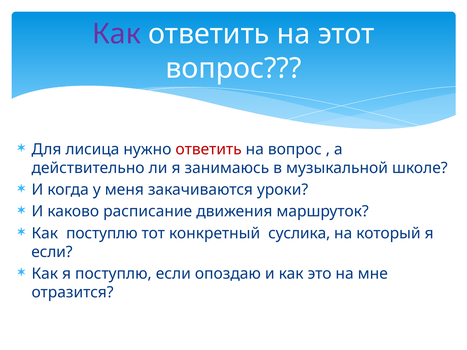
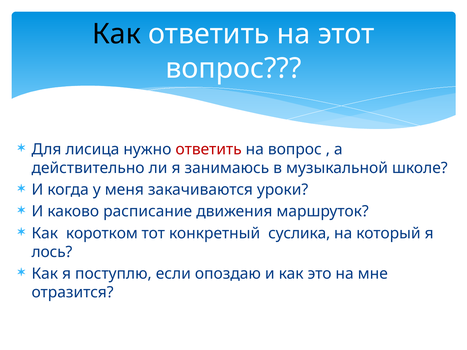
Как at (117, 34) colour: purple -> black
Как поступлю: поступлю -> коротком
если at (52, 252): если -> лось
